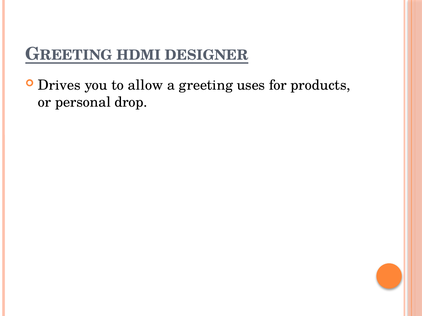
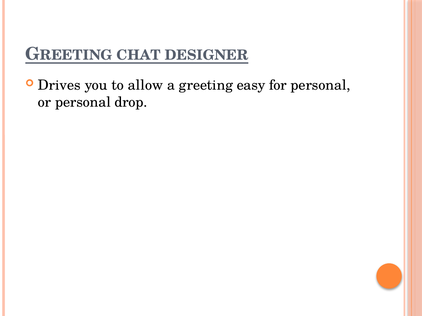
HDMI: HDMI -> CHAT
uses: uses -> easy
for products: products -> personal
